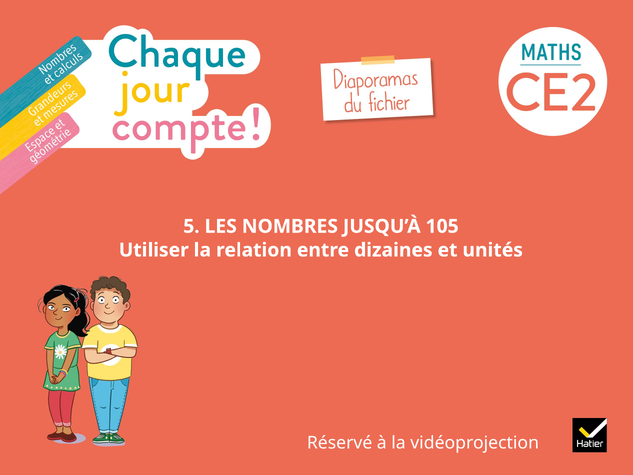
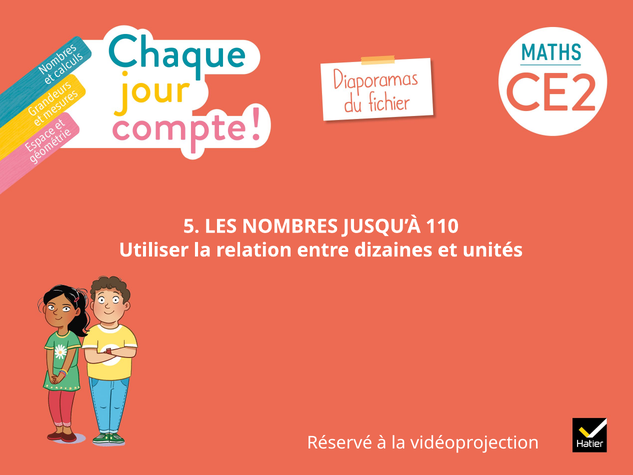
105: 105 -> 110
